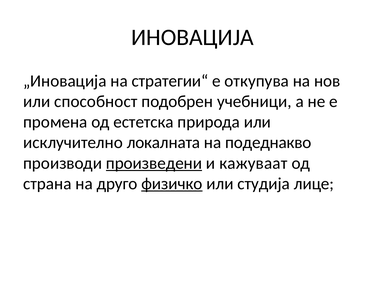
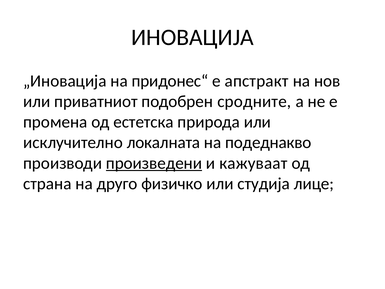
стратегии“: стратегии“ -> придонес“
откупува: откупува -> апстракт
способност: способност -> приватниот
учебници: учебници -> сродните
физичко underline: present -> none
